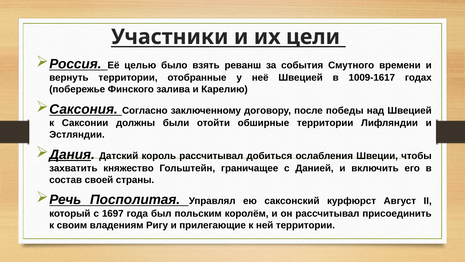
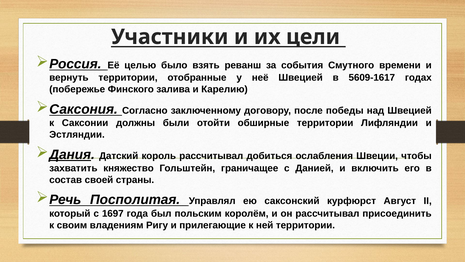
1009-1617: 1009-1617 -> 5609-1617
